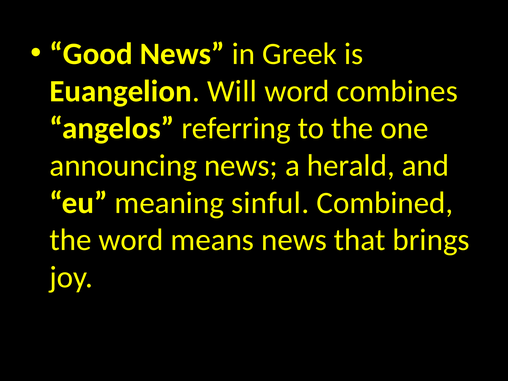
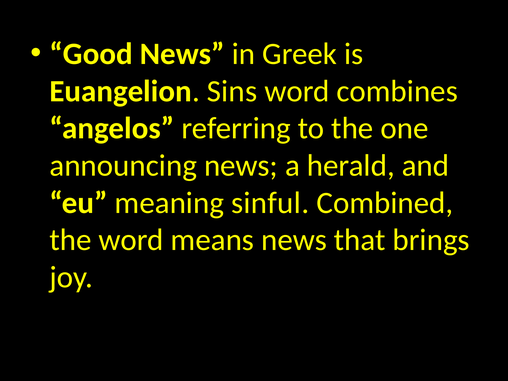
Will: Will -> Sins
